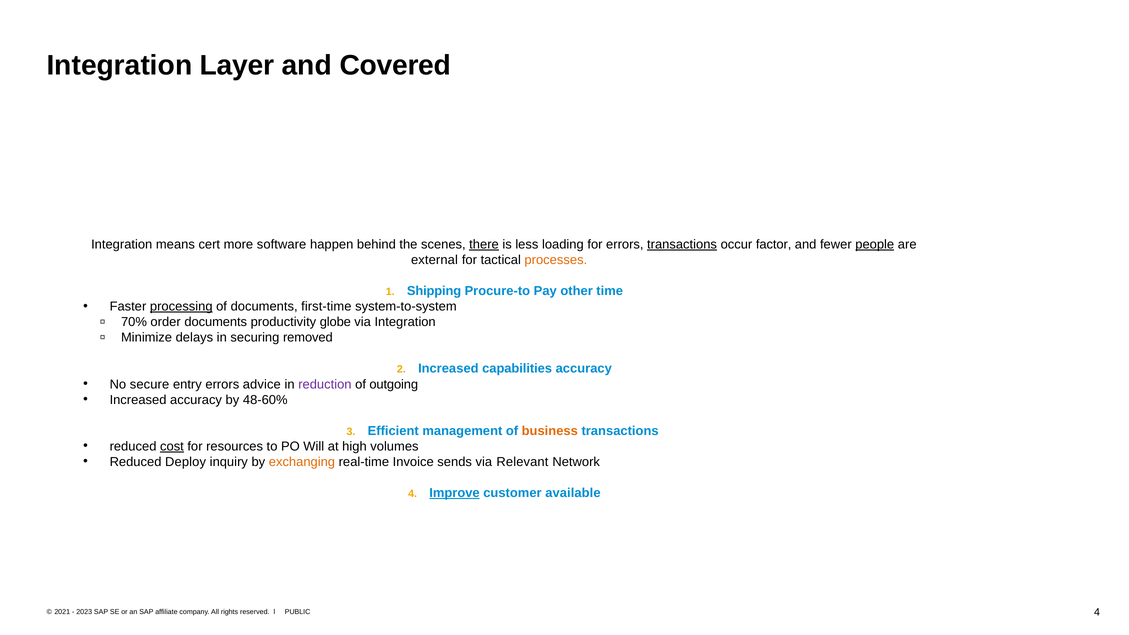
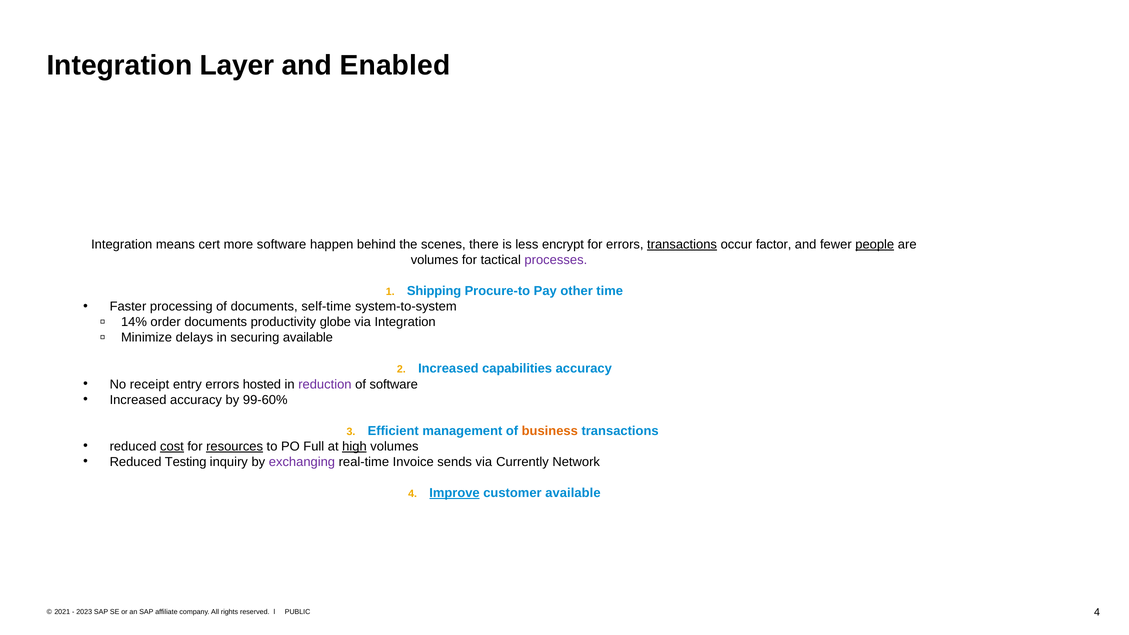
Covered: Covered -> Enabled
there underline: present -> none
loading: loading -> encrypt
external at (434, 260): external -> volumes
processes colour: orange -> purple
processing underline: present -> none
first-time: first-time -> self-time
70%: 70% -> 14%
securing removed: removed -> available
secure: secure -> receipt
advice: advice -> hosted
of outgoing: outgoing -> software
48-60%: 48-60% -> 99-60%
resources underline: none -> present
Will: Will -> Full
high underline: none -> present
Deploy: Deploy -> Testing
exchanging colour: orange -> purple
Relevant: Relevant -> Currently
